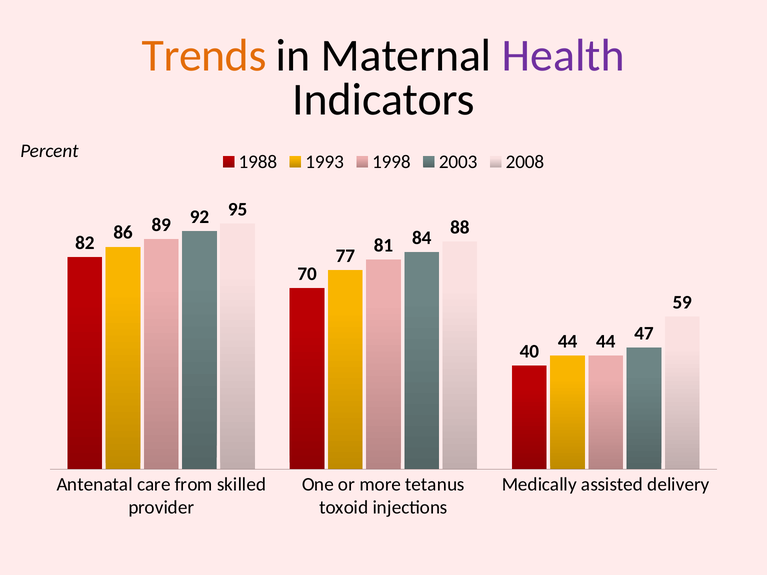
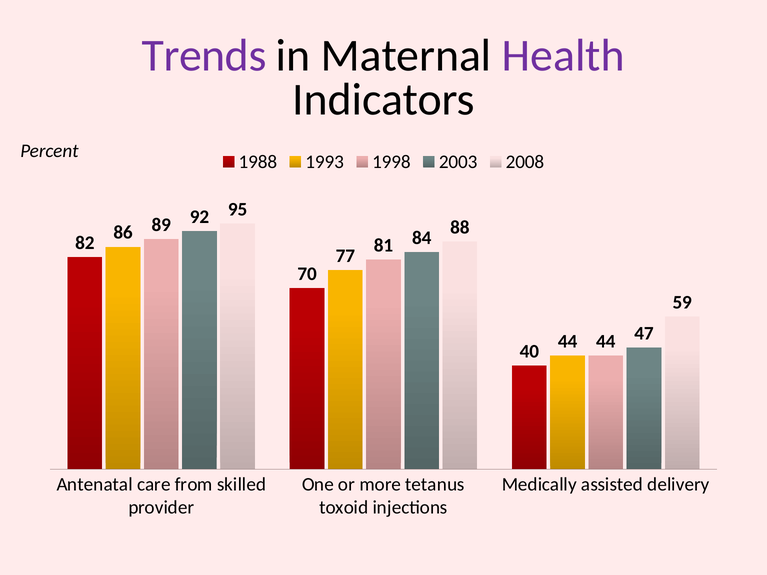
Trends colour: orange -> purple
